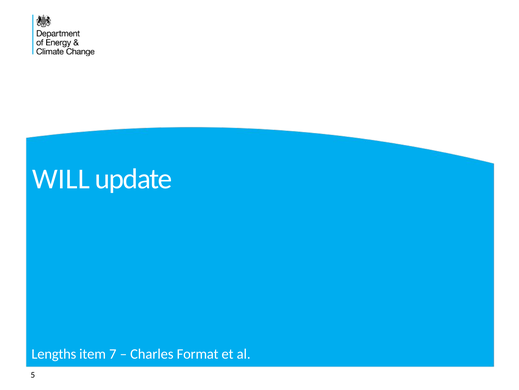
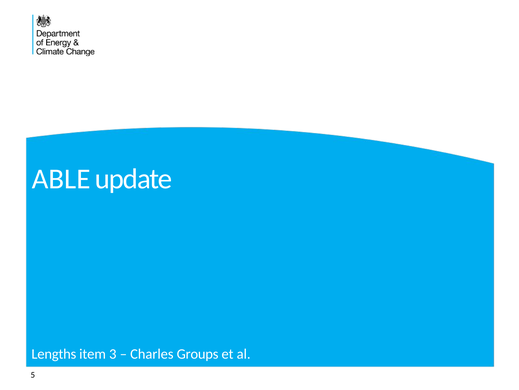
WILL: WILL -> ABLE
7: 7 -> 3
Format: Format -> Groups
